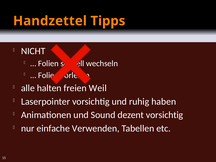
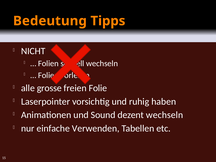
Handzettel: Handzettel -> Bedeutung
halten: halten -> grosse
Weil: Weil -> Folie
dezent vorsichtig: vorsichtig -> wechseln
